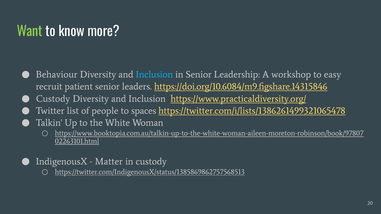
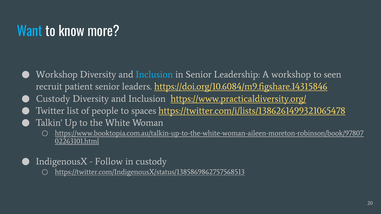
Want colour: light green -> light blue
Behaviour at (57, 75): Behaviour -> Workshop
easy: easy -> seen
Matter: Matter -> Follow
